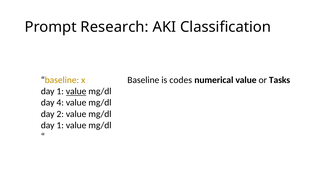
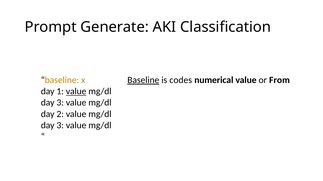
Research: Research -> Generate
Baseline at (143, 80) underline: none -> present
Tasks: Tasks -> From
4 at (60, 103): 4 -> 3
1 at (60, 126): 1 -> 3
